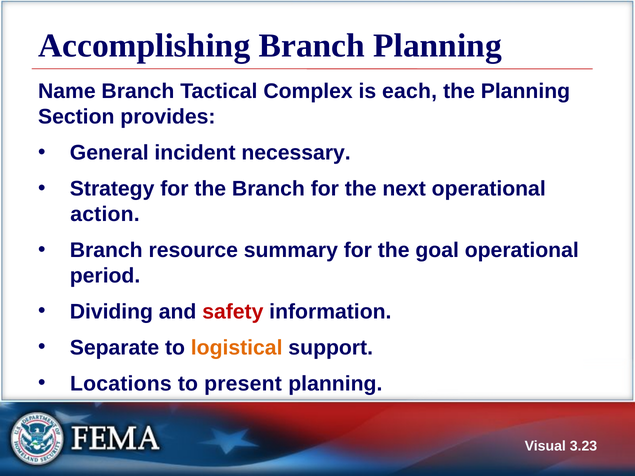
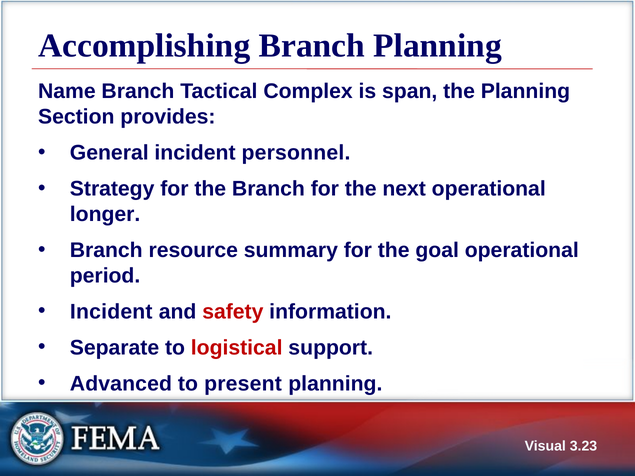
each: each -> span
necessary: necessary -> personnel
action: action -> longer
Dividing at (111, 312): Dividing -> Incident
logistical colour: orange -> red
Locations: Locations -> Advanced
